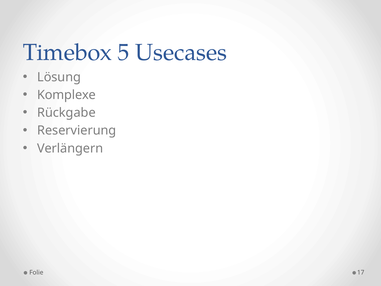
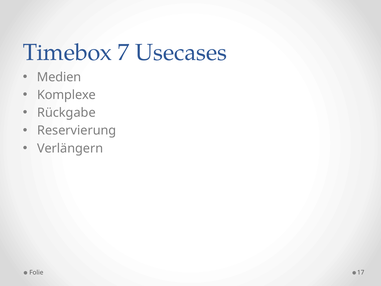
5: 5 -> 7
Lösung: Lösung -> Medien
